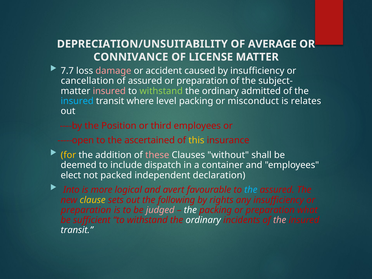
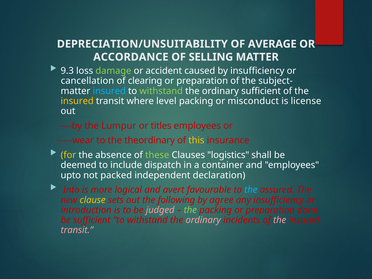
CONNIVANCE: CONNIVANCE -> ACCORDANCE
LICENSE: LICENSE -> SELLING
7.7: 7.7 -> 9.3
damage colour: pink -> light green
of assured: assured -> clearing
insured at (109, 91) colour: pink -> light blue
ordinary admitted: admitted -> sufficient
insured at (77, 101) colour: light blue -> yellow
relates: relates -> license
Position: Position -> Lumpur
third: third -> titles
-----open: -----open -> -----wear
ascertained: ascertained -> theordinary
addition: addition -> absence
these colour: pink -> light green
without: without -> logistics
elect: elect -> upto
rights: rights -> agree
preparation at (86, 210): preparation -> introduction
the at (190, 210) colour: white -> light green
what: what -> done
ordinary at (203, 220) colour: white -> pink
transit at (77, 230) colour: white -> pink
